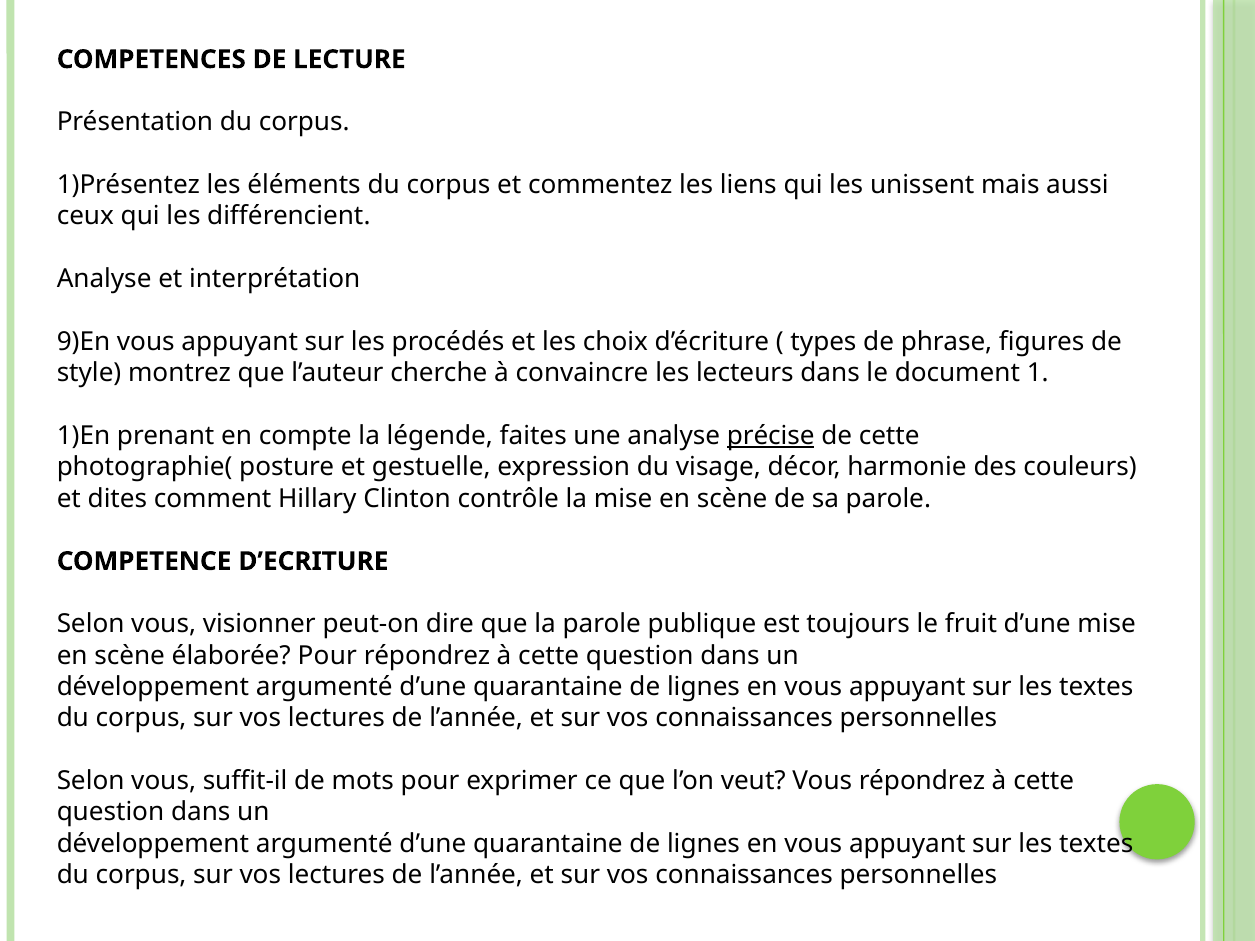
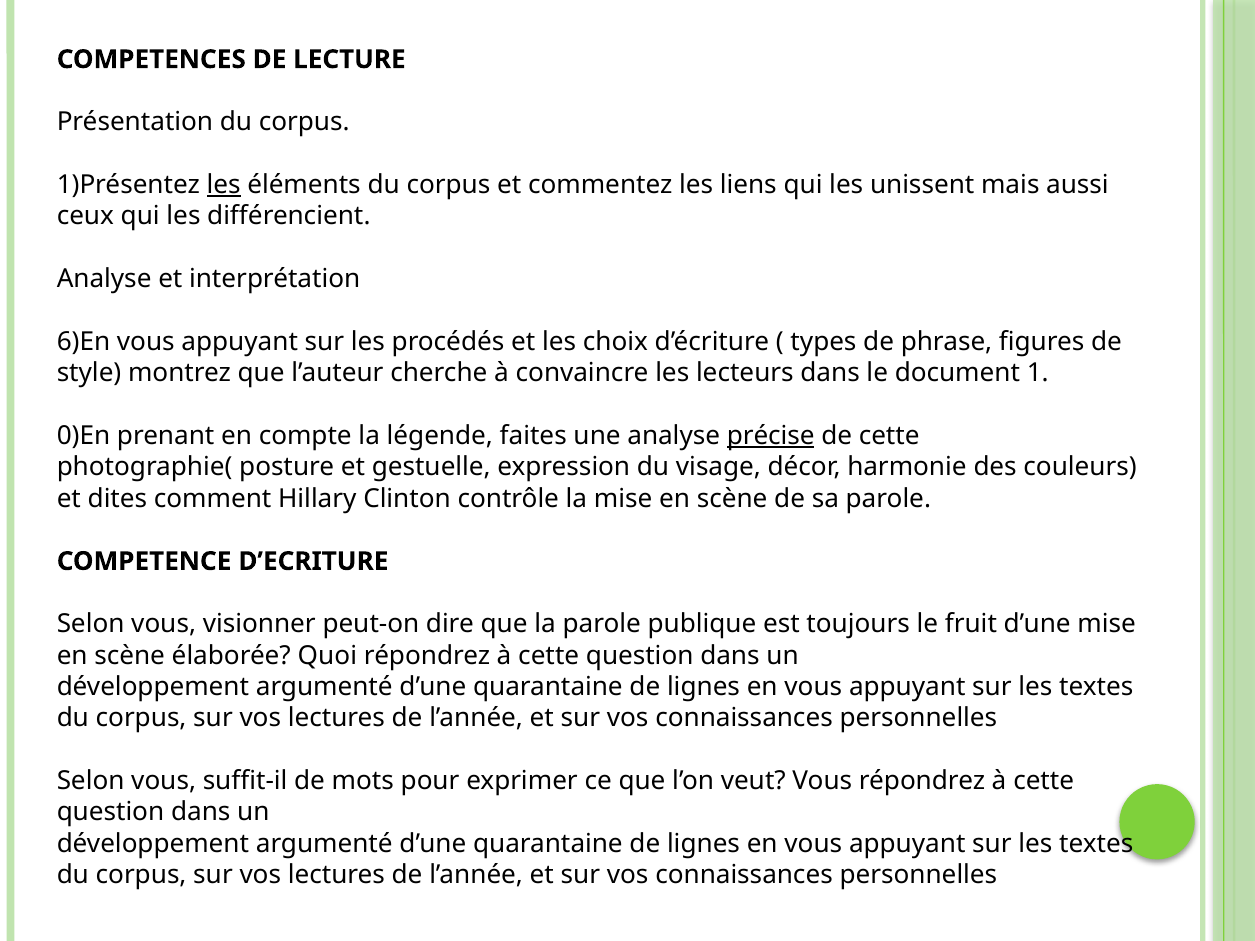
les at (224, 185) underline: none -> present
9)En: 9)En -> 6)En
1)En: 1)En -> 0)En
élaborée Pour: Pour -> Quoi
